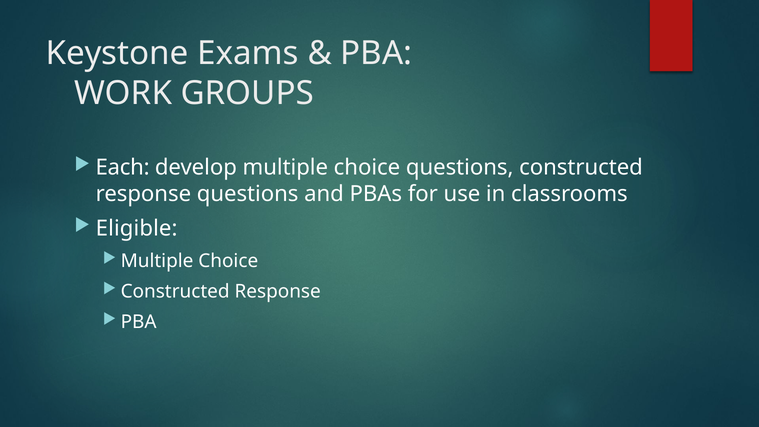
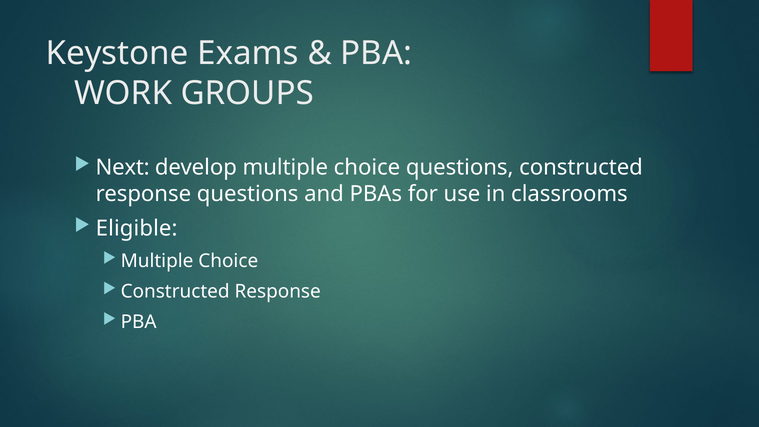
Each: Each -> Next
